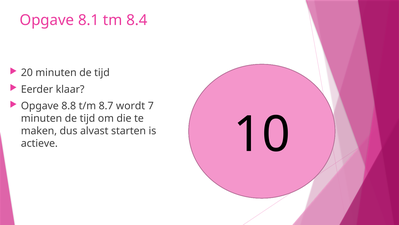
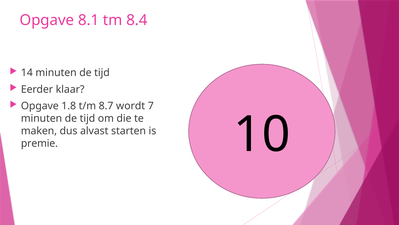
20: 20 -> 14
8.8: 8.8 -> 1.8
actieve: actieve -> premie
